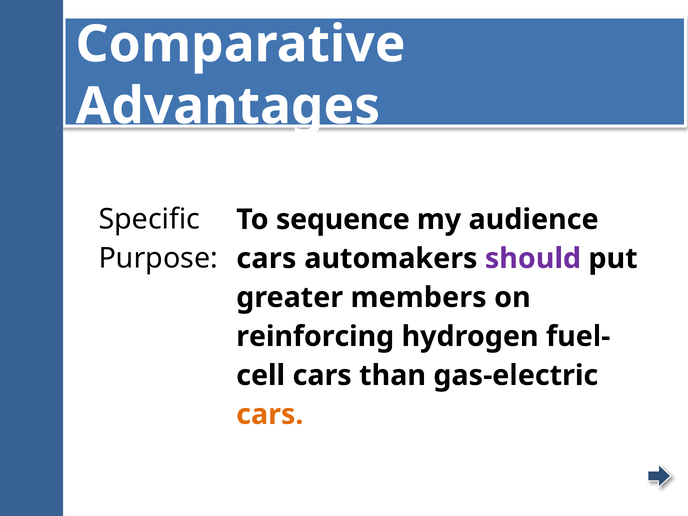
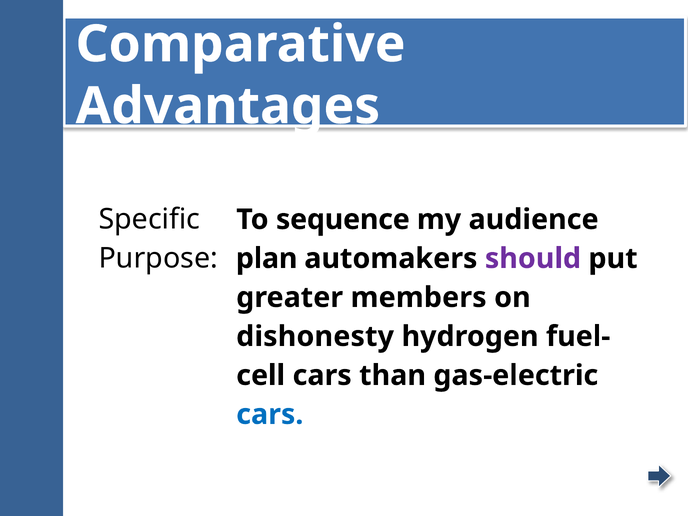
cars at (266, 259): cars -> plan
reinforcing: reinforcing -> dishonesty
cars at (270, 414) colour: orange -> blue
